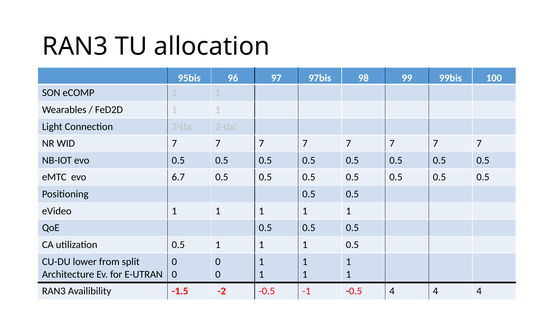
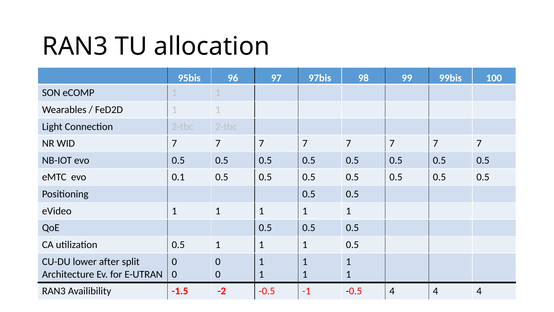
6.7: 6.7 -> 0.1
from: from -> after
